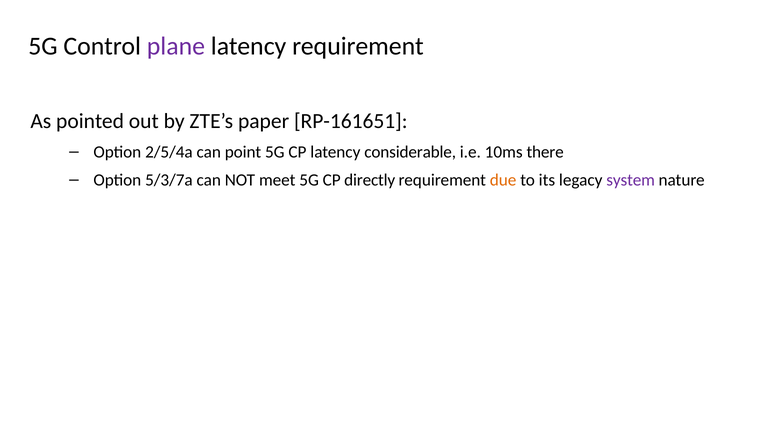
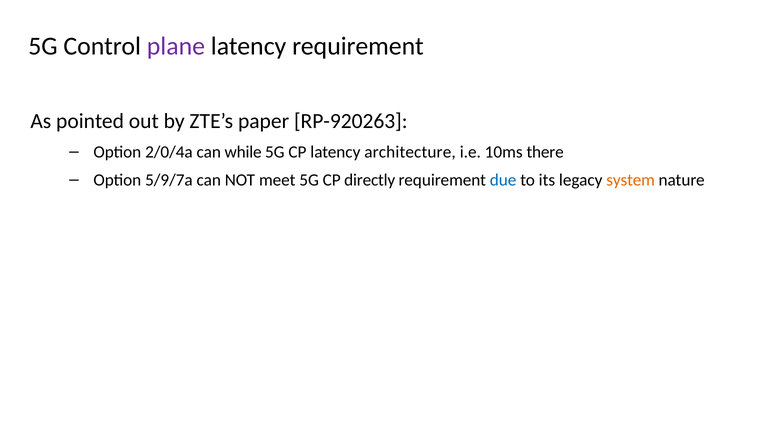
RP-161651: RP-161651 -> RP-920263
2/5/4a: 2/5/4a -> 2/0/4a
point: point -> while
considerable: considerable -> architecture
5/3/7a: 5/3/7a -> 5/9/7a
due colour: orange -> blue
system colour: purple -> orange
